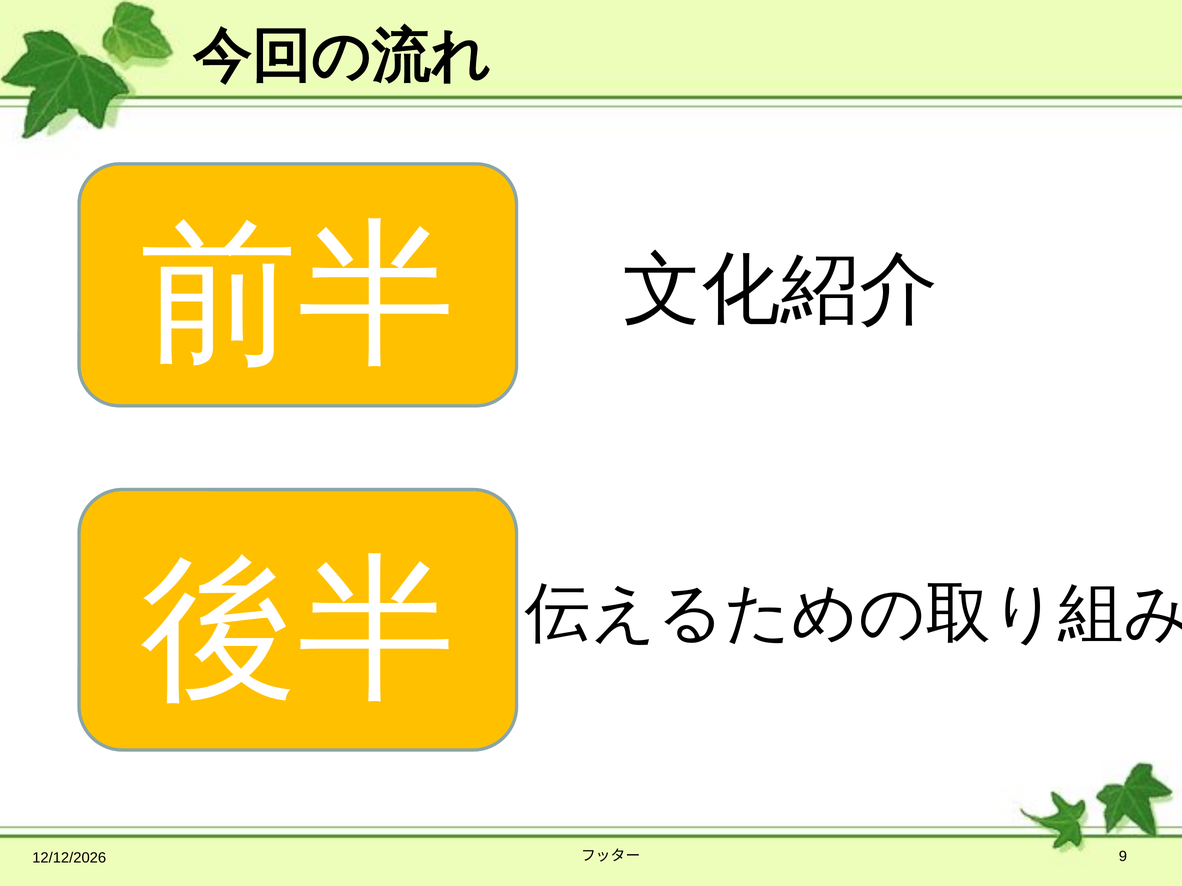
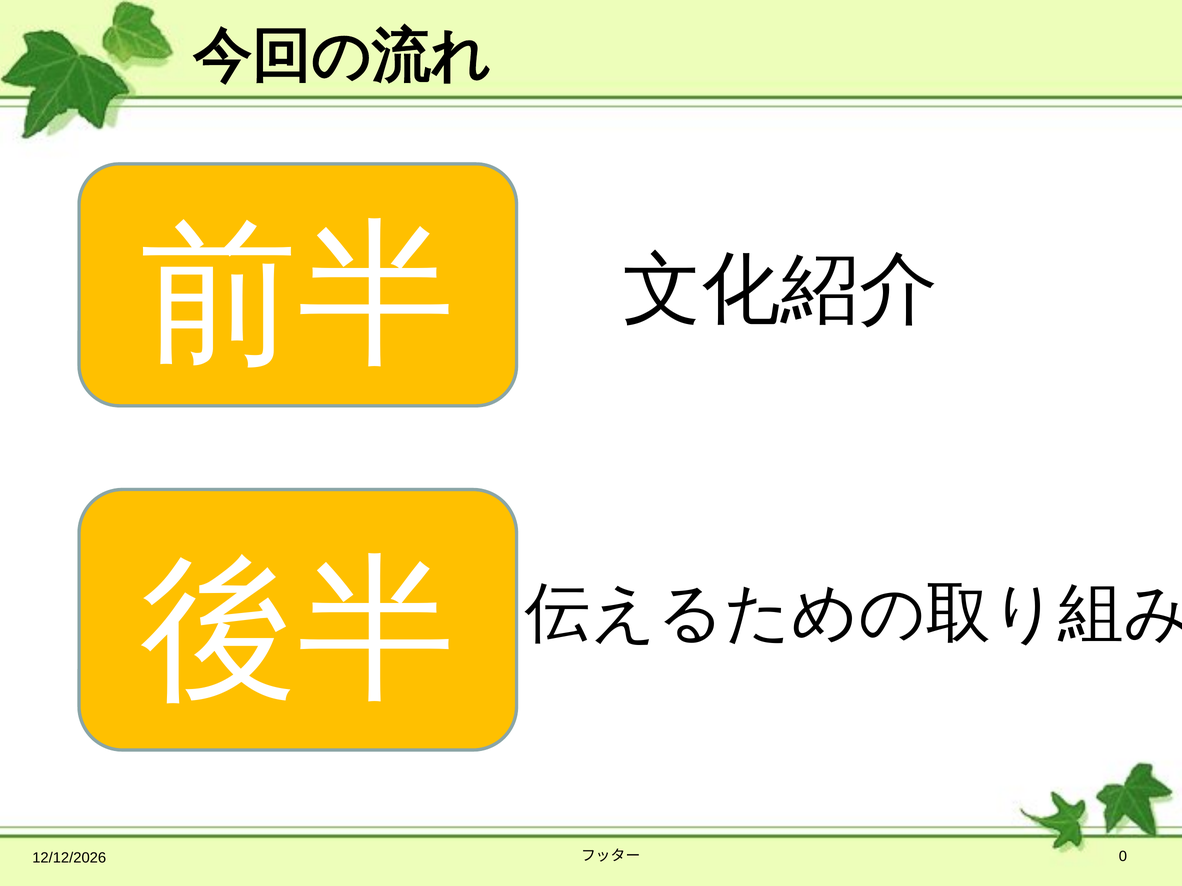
9: 9 -> 0
